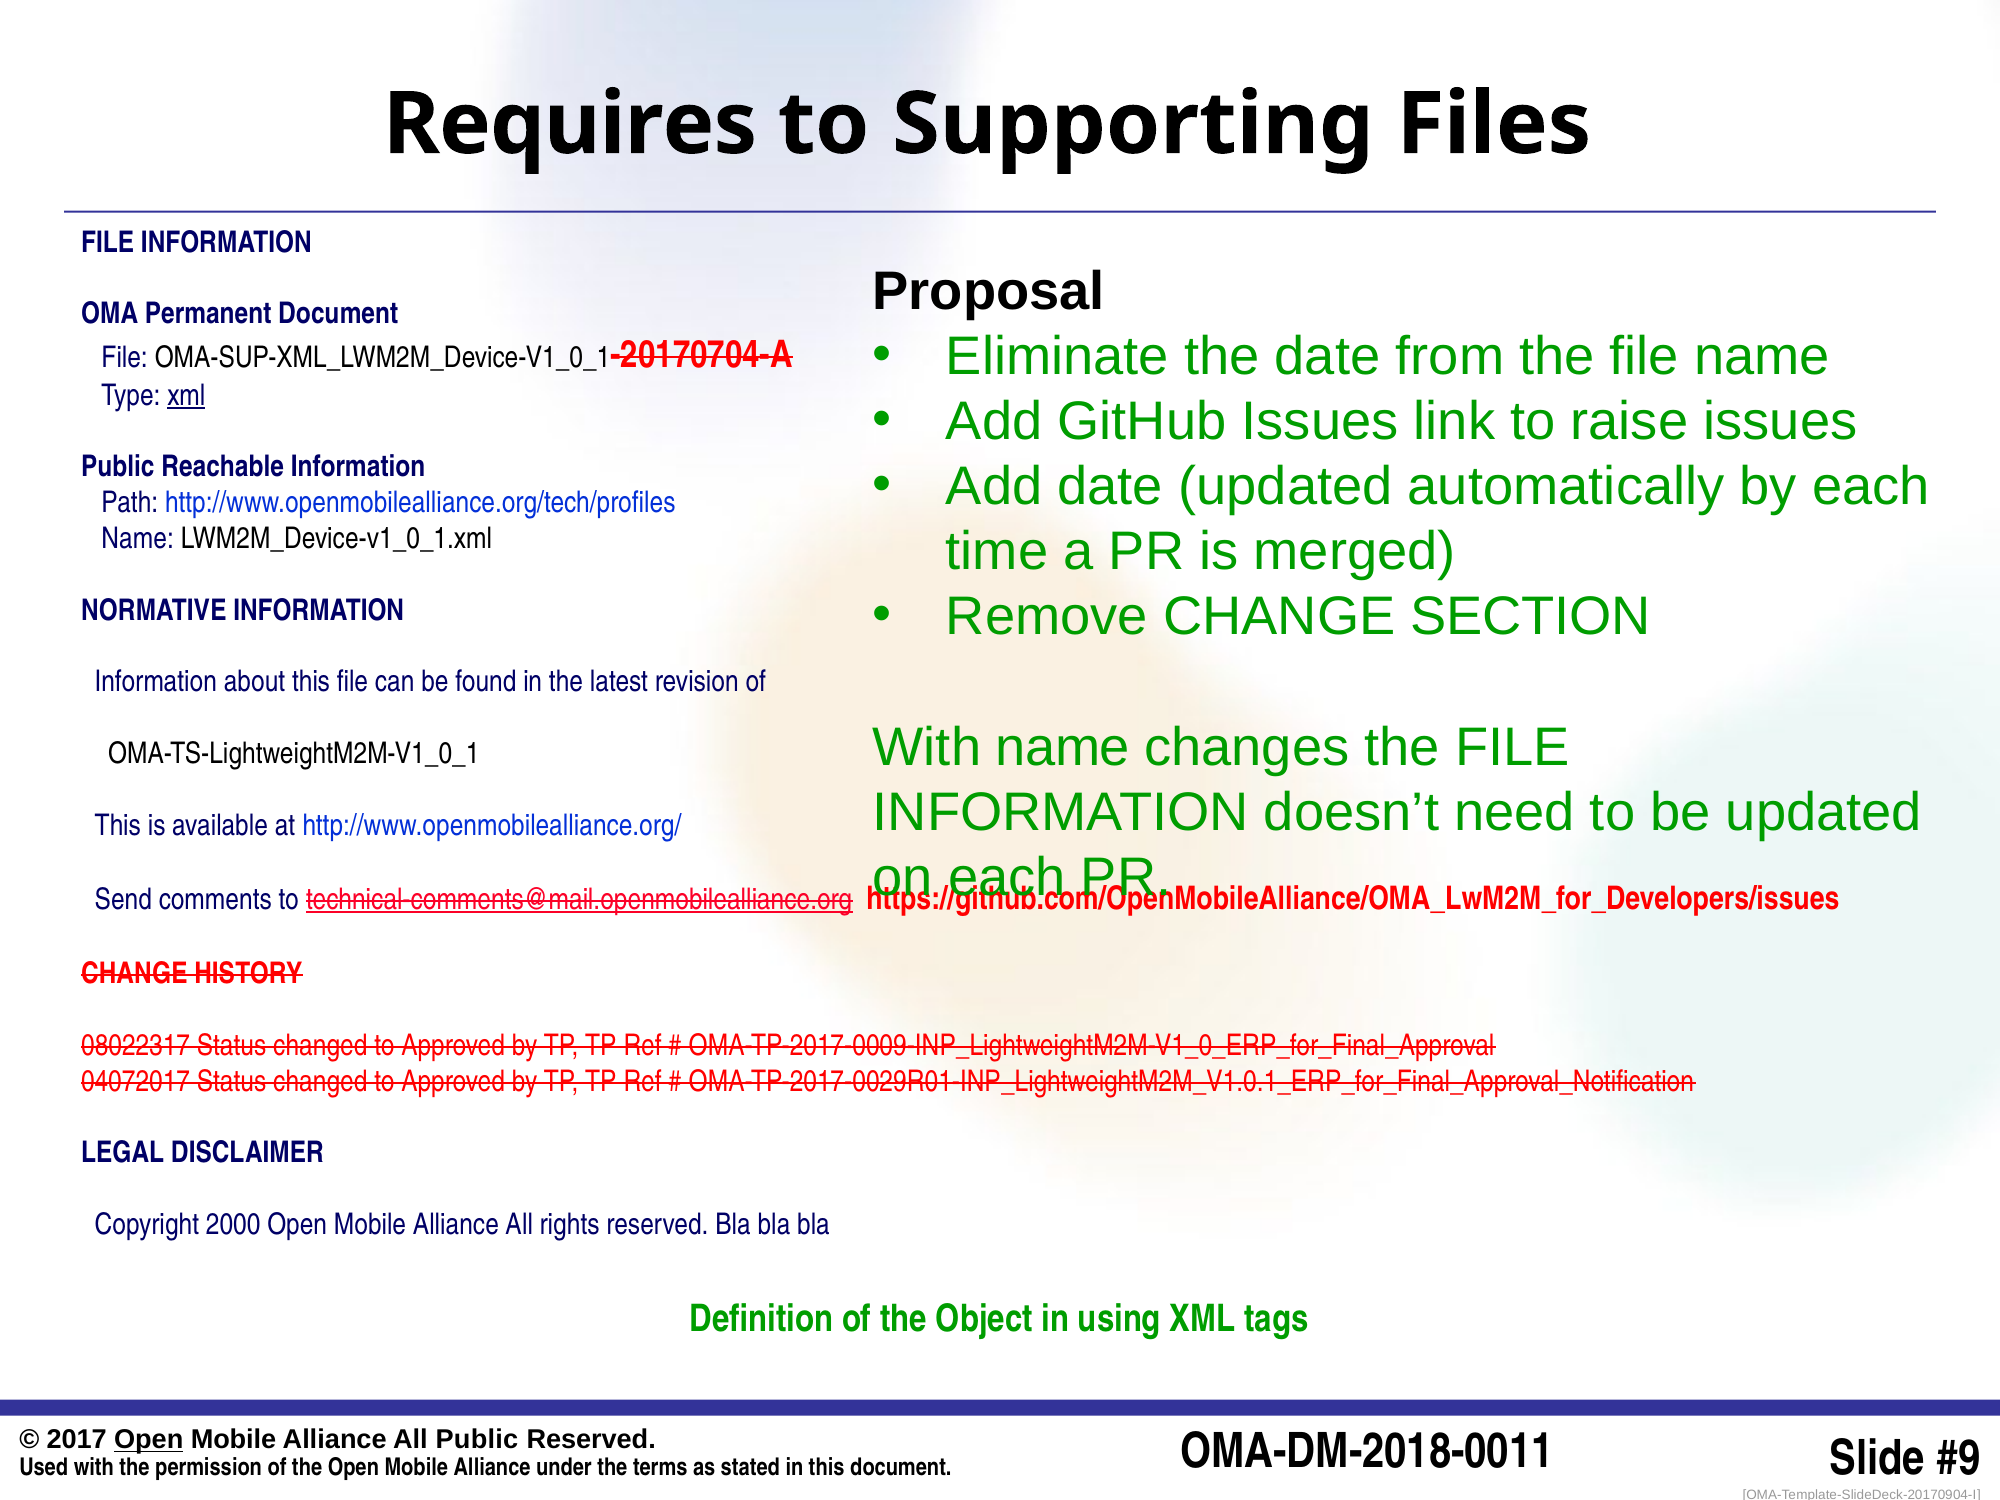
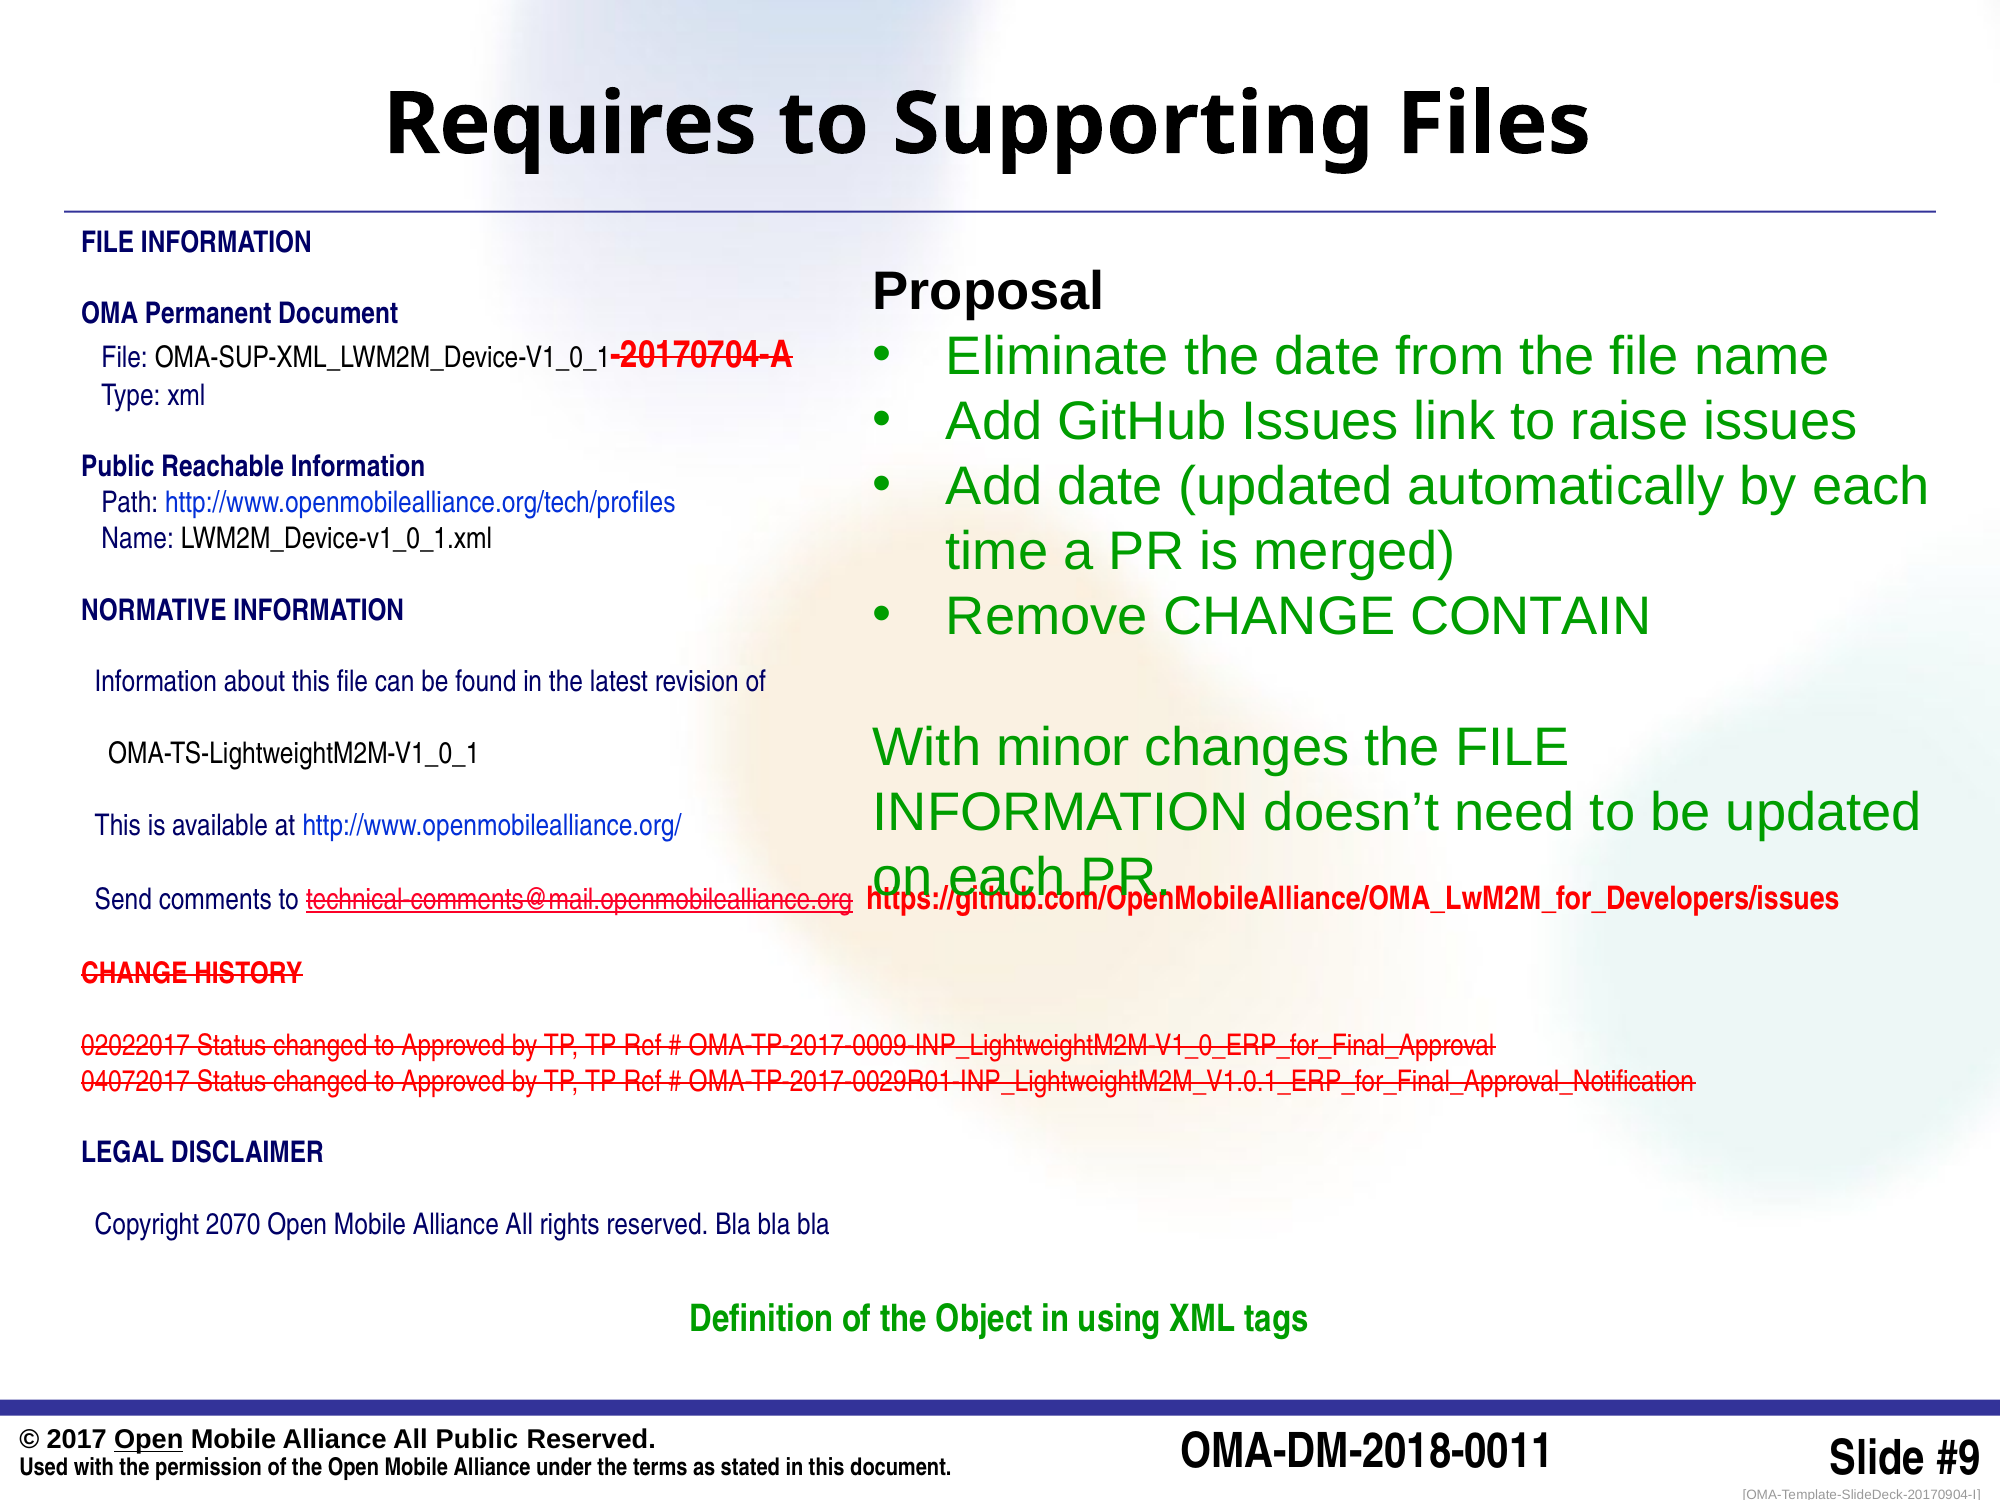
xml at (186, 395) underline: present -> none
SECTION: SECTION -> CONTAIN
With name: name -> minor
08022317: 08022317 -> 02022017
2000: 2000 -> 2070
